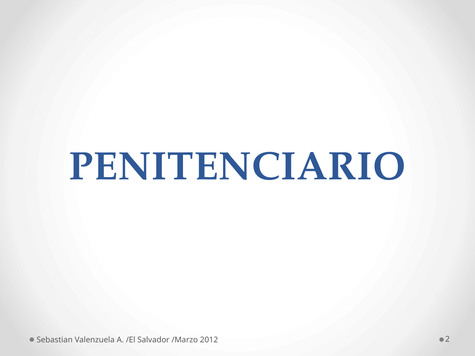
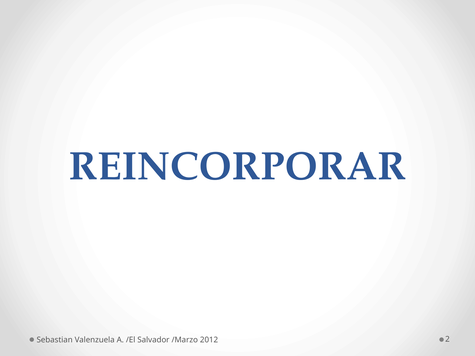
PENITENCIARIO: PENITENCIARIO -> REINCORPORAR
